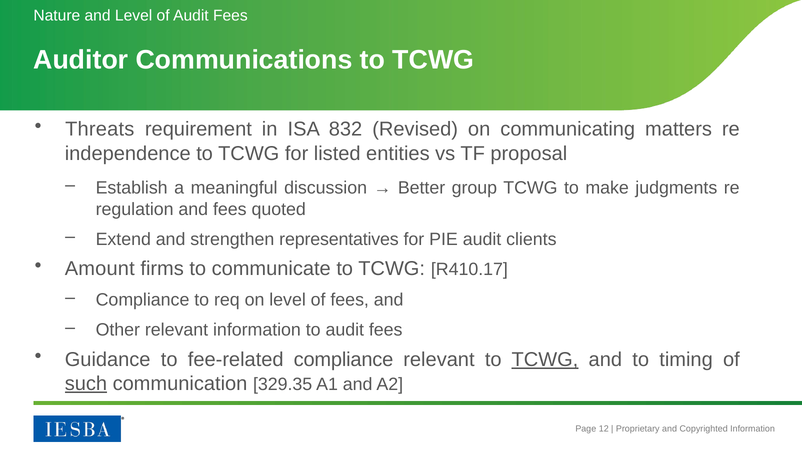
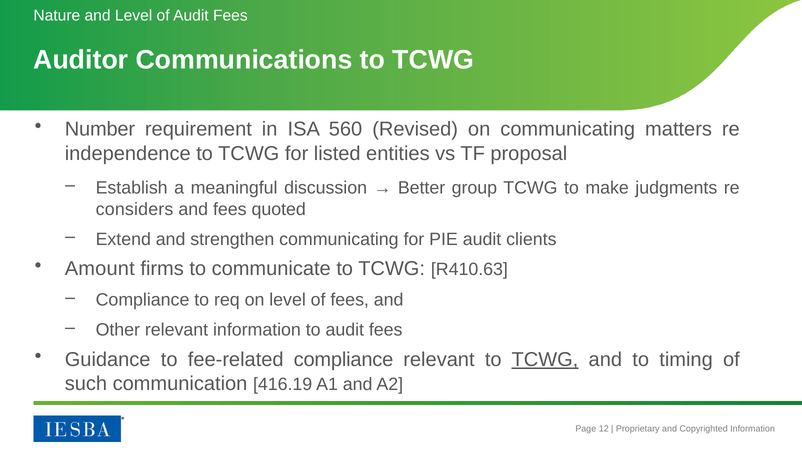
Threats: Threats -> Number
832: 832 -> 560
regulation: regulation -> considers
strengthen representatives: representatives -> communicating
R410.17: R410.17 -> R410.63
such underline: present -> none
329.35: 329.35 -> 416.19
